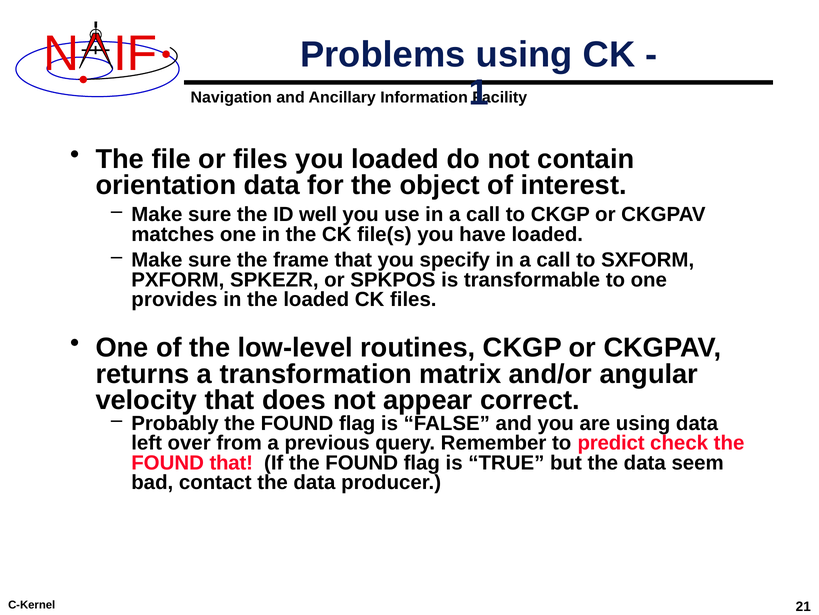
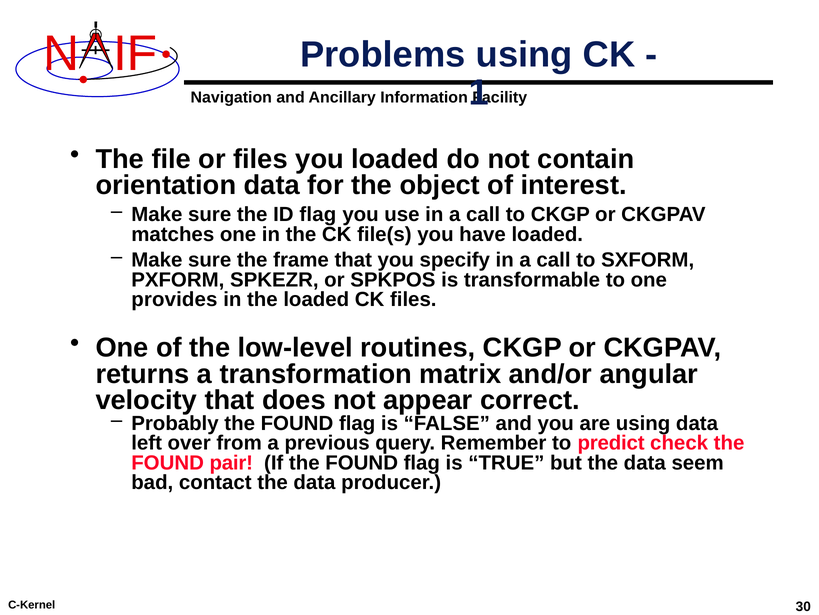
ID well: well -> flag
FOUND that: that -> pair
21: 21 -> 30
